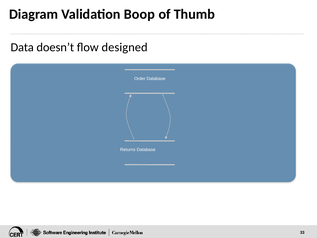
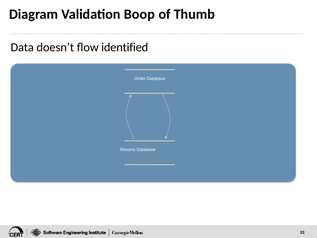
designed: designed -> identified
